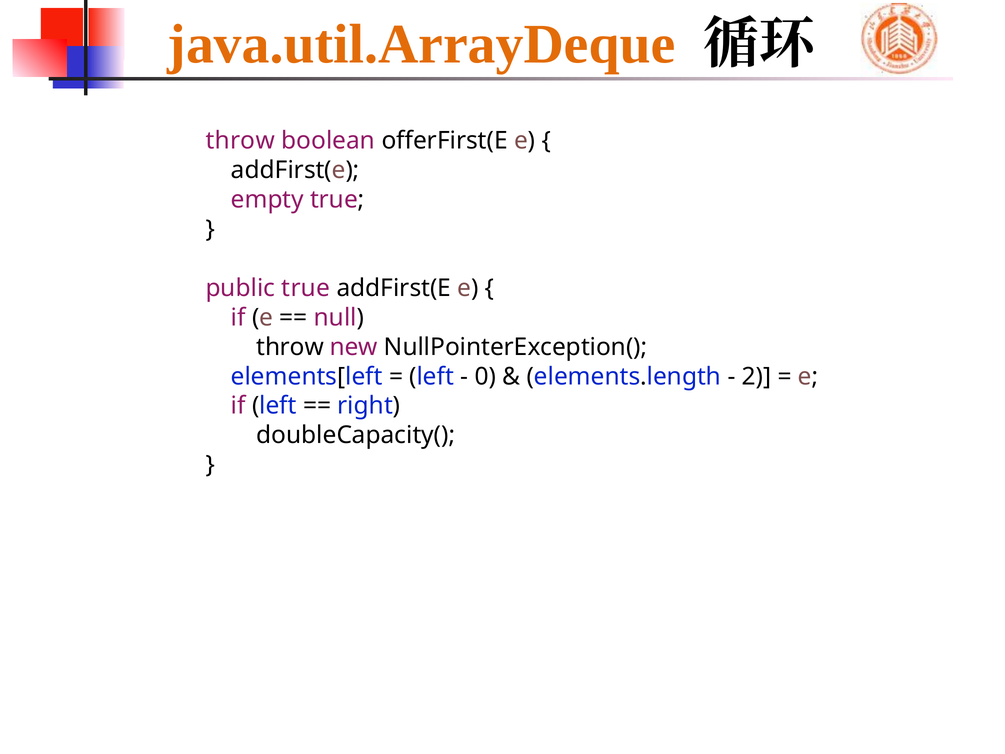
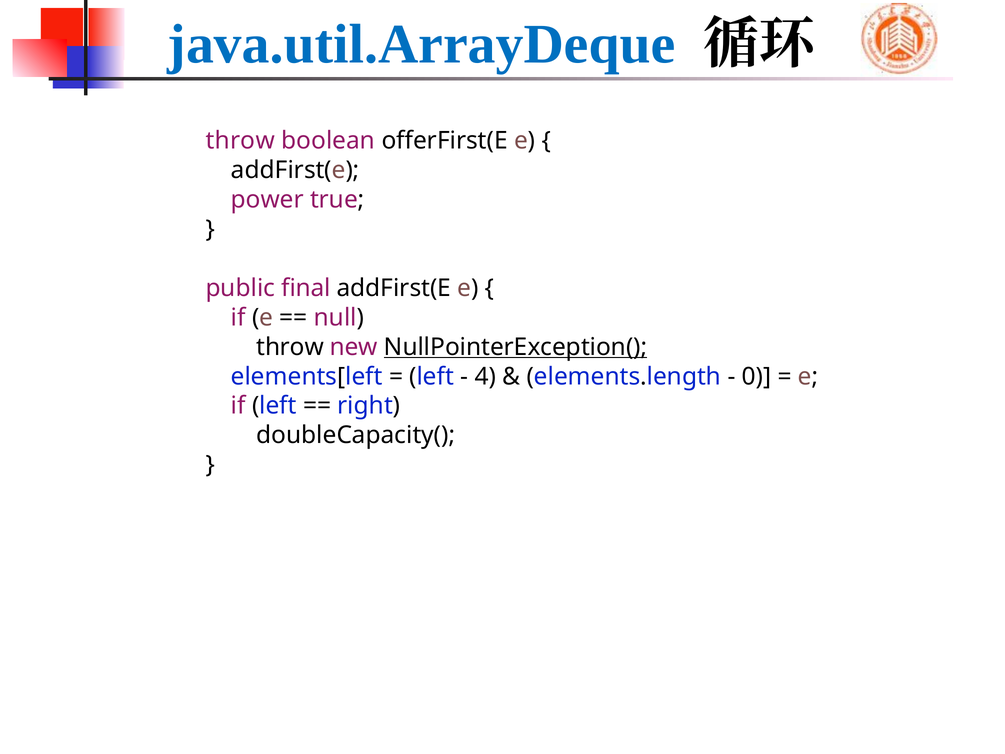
java.util.ArrayDeque colour: orange -> blue
empty: empty -> power
public true: true -> final
NullPointerException( underline: none -> present
0: 0 -> 4
2: 2 -> 0
